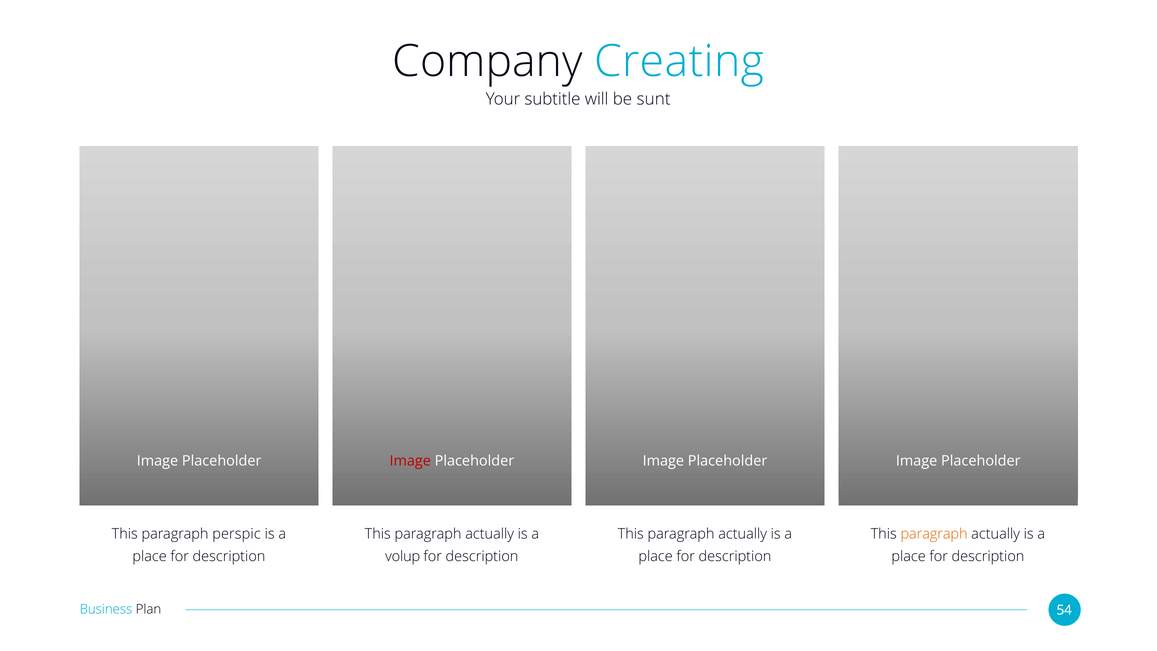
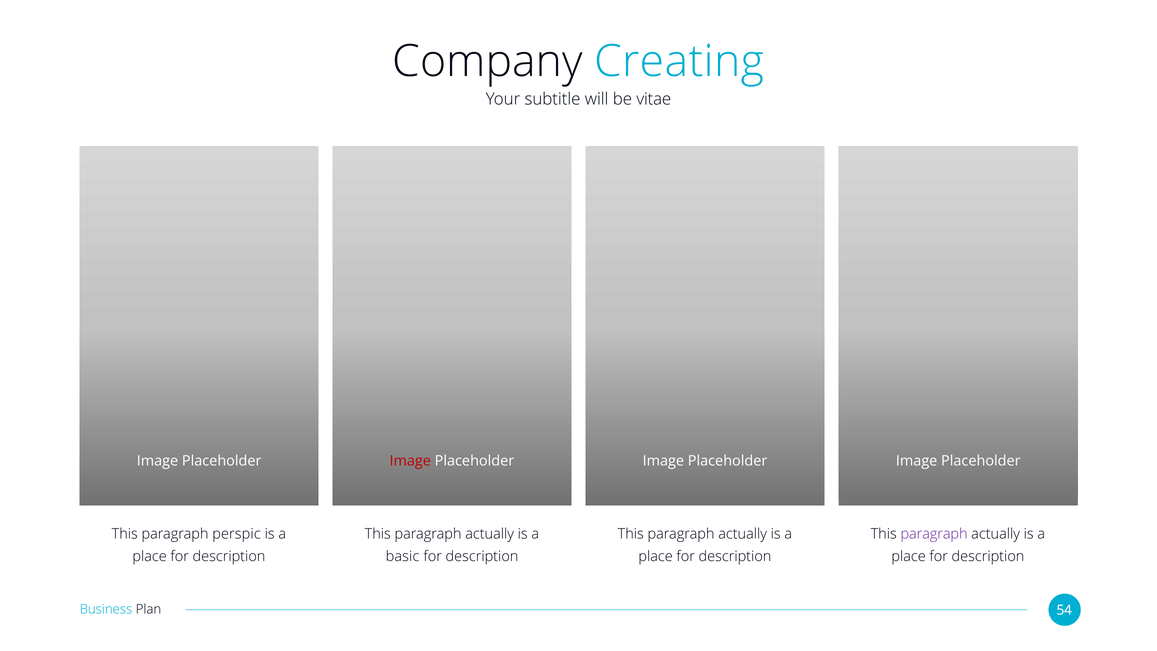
sunt: sunt -> vitae
paragraph at (934, 534) colour: orange -> purple
volup: volup -> basic
